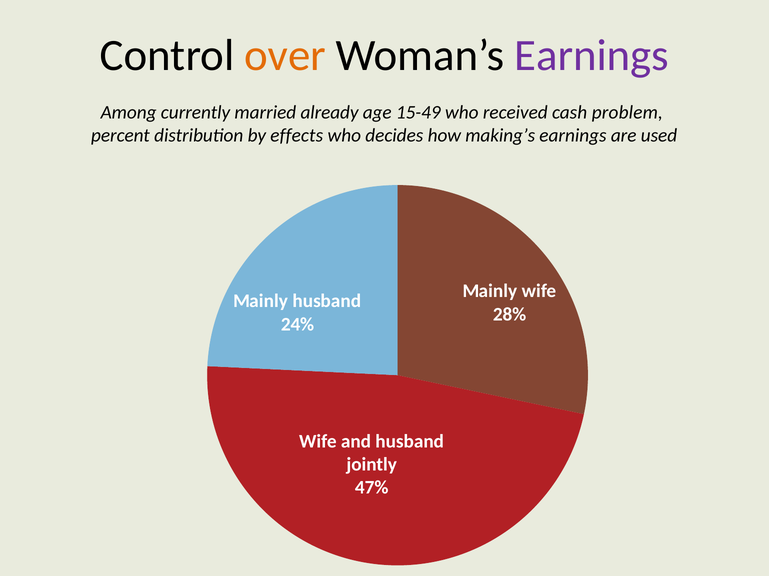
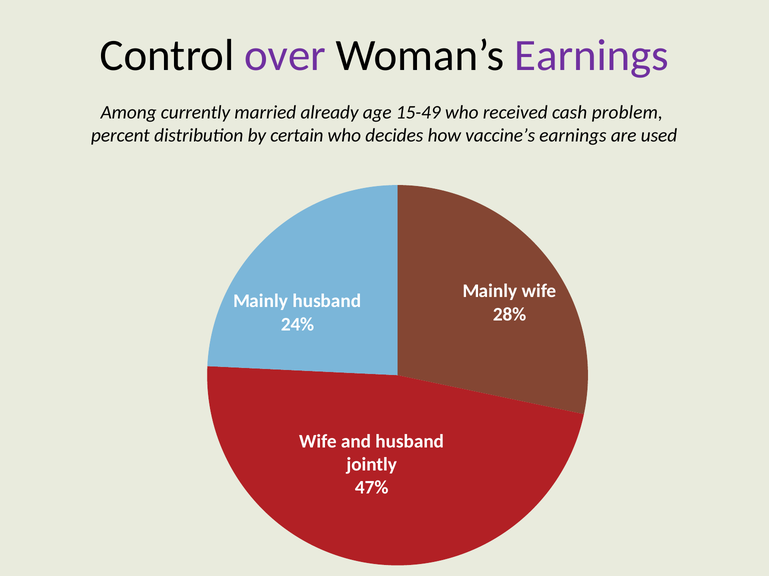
over colour: orange -> purple
effects: effects -> certain
making’s: making’s -> vaccine’s
